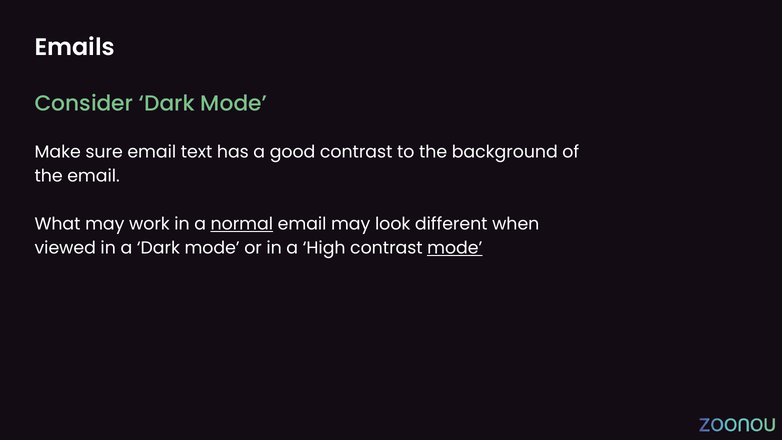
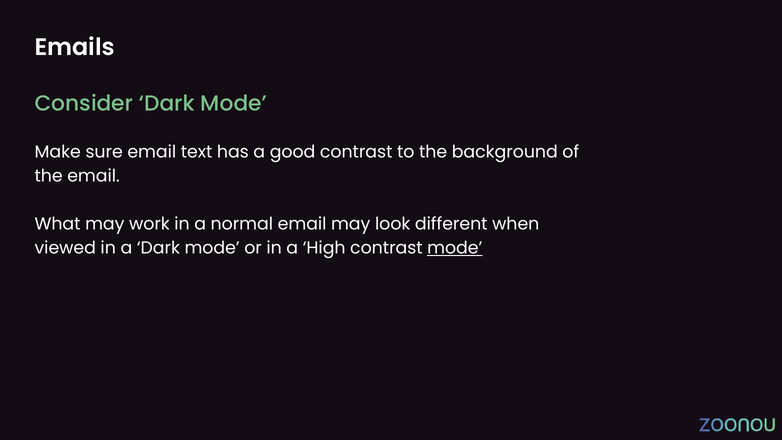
normal underline: present -> none
